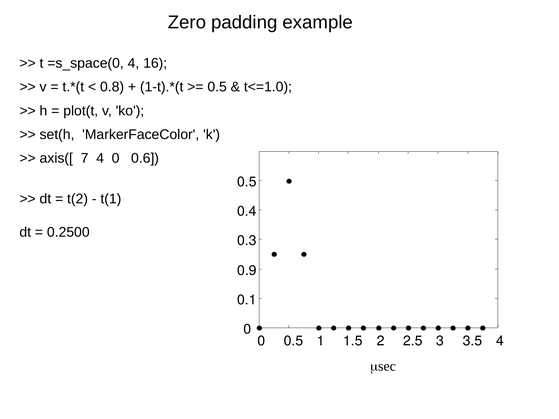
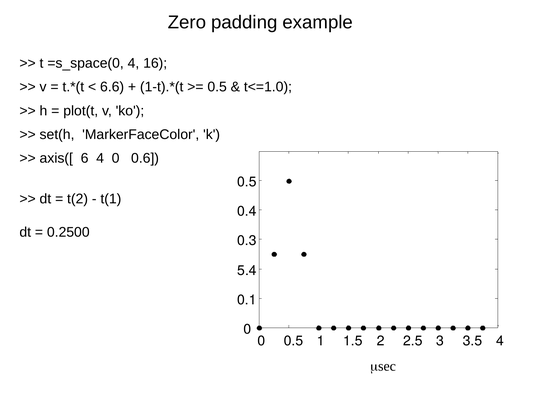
0.8: 0.8 -> 6.6
7: 7 -> 6
0.9: 0.9 -> 5.4
